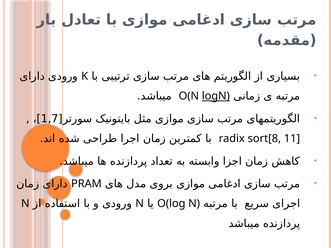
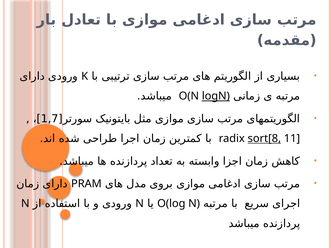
sort[8 underline: none -> present
